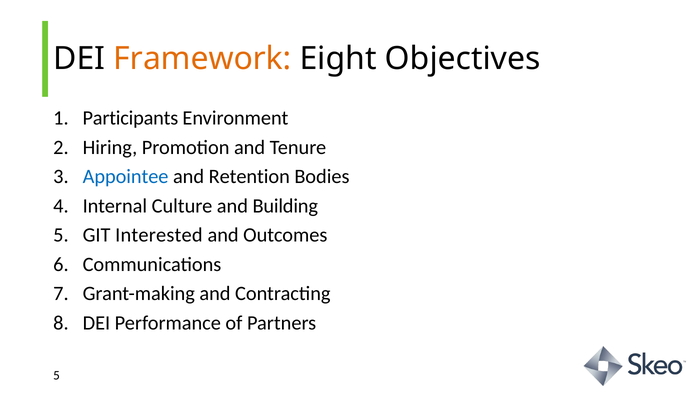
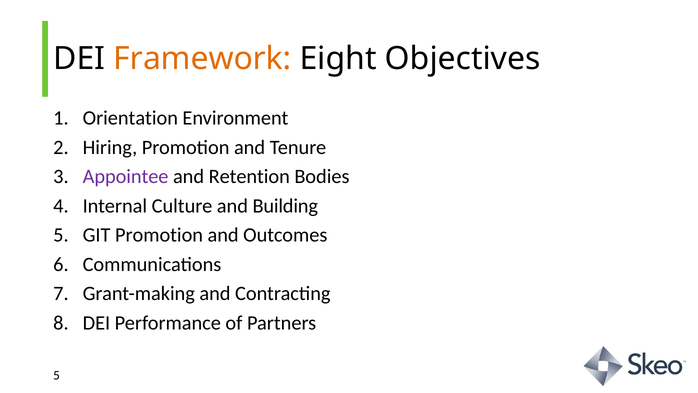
Participants: Participants -> Orientation
Appointee colour: blue -> purple
GIT Interested: Interested -> Promotion
